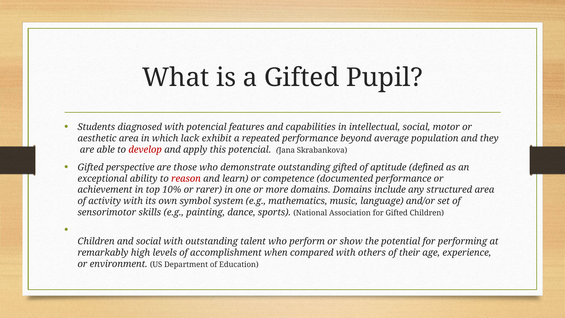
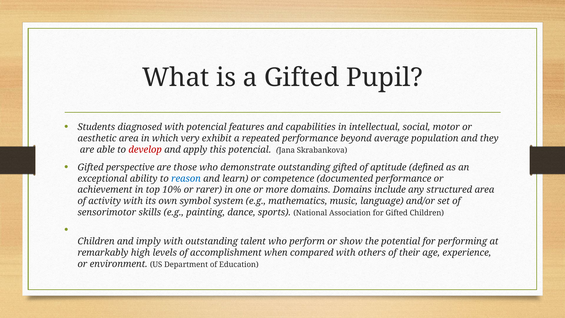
lack: lack -> very
reason colour: red -> blue
and social: social -> imply
